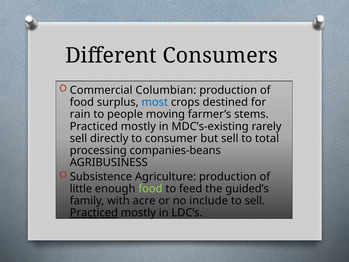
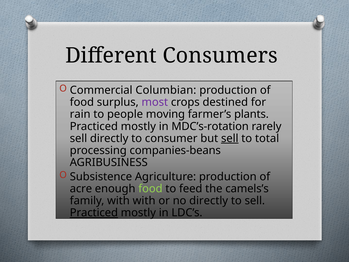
most colour: blue -> purple
stems: stems -> plants
MDC’s-existing: MDC’s-existing -> MDC’s-rotation
sell at (230, 138) underline: none -> present
little: little -> acre
guided’s: guided’s -> camels’s
with acre: acre -> with
no include: include -> directly
